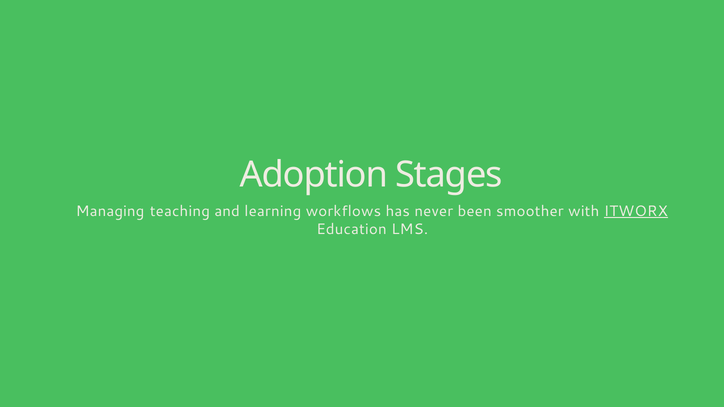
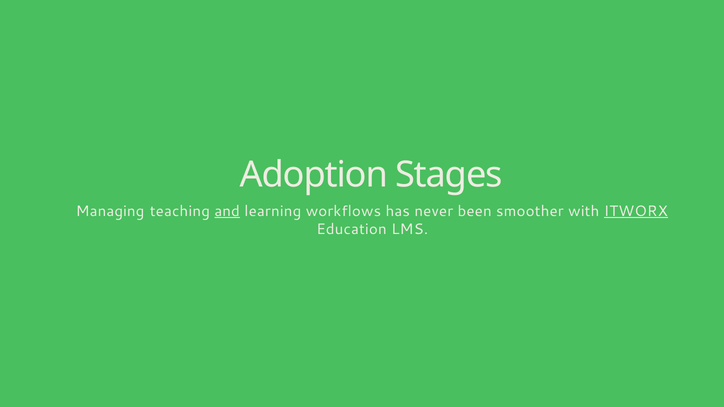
and underline: none -> present
